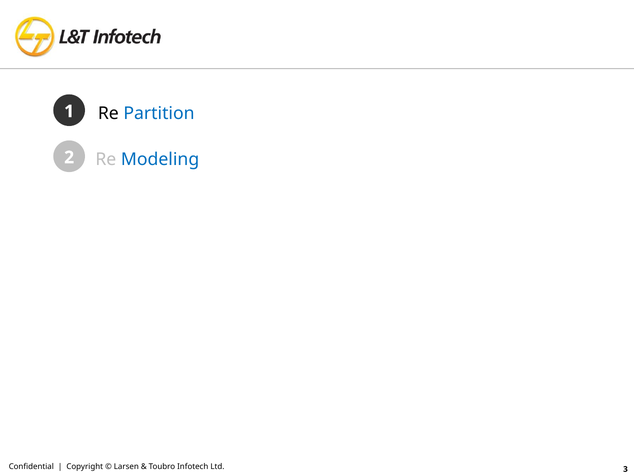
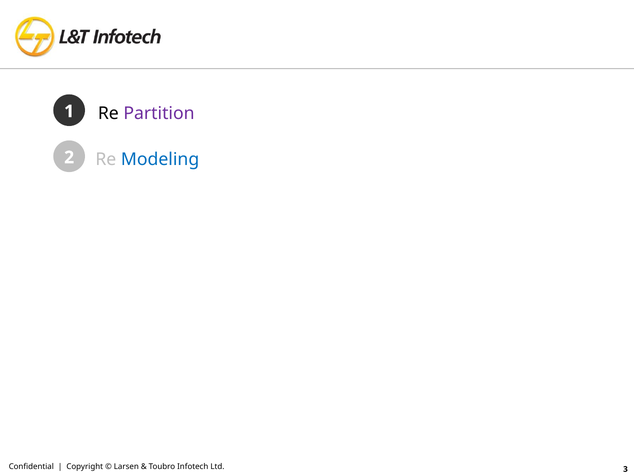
Partition colour: blue -> purple
